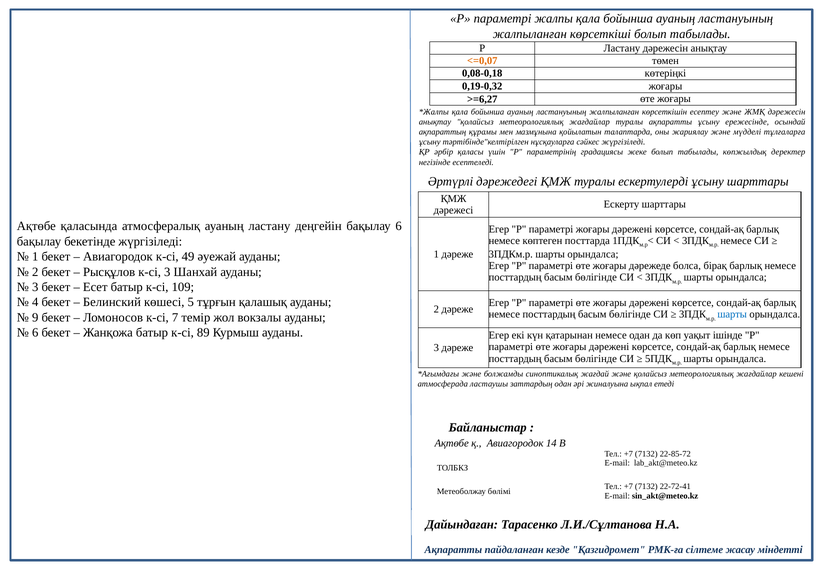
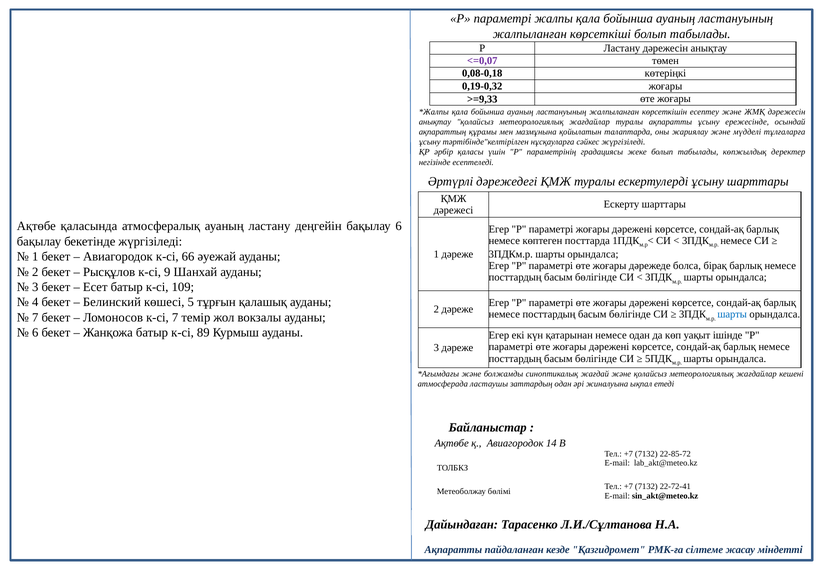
<=0,07 colour: orange -> purple
>=6,27: >=6,27 -> >=9,33
49: 49 -> 66
к-сі 3: 3 -> 9
9 at (35, 317): 9 -> 7
